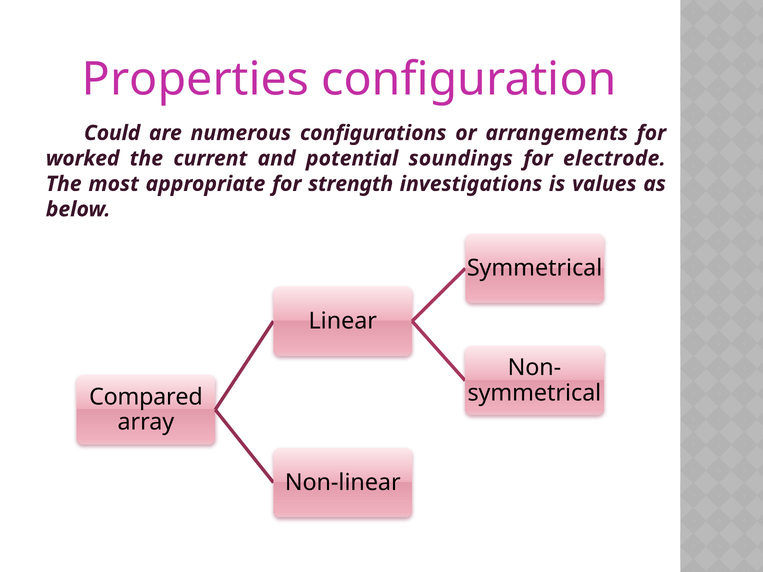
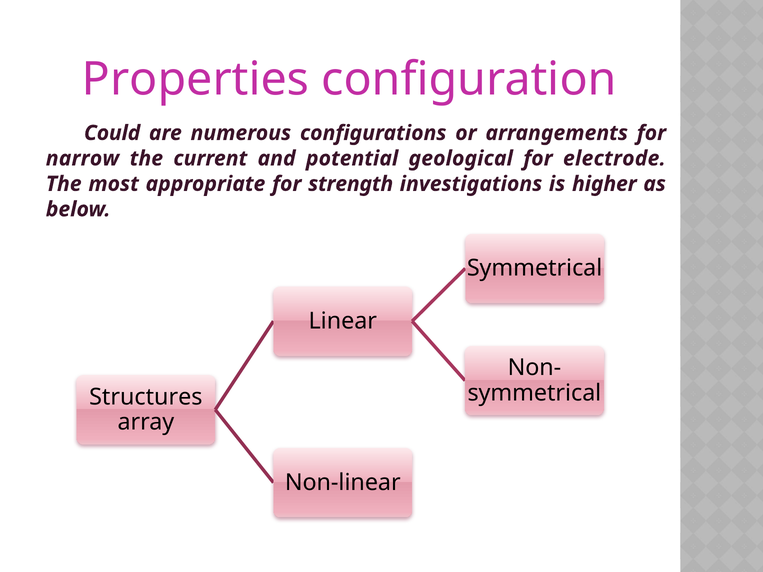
worked: worked -> narrow
soundings: soundings -> geological
values: values -> higher
Compared: Compared -> Structures
